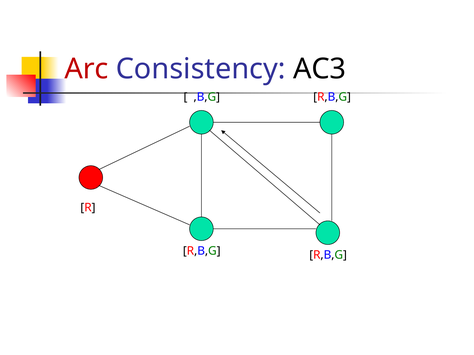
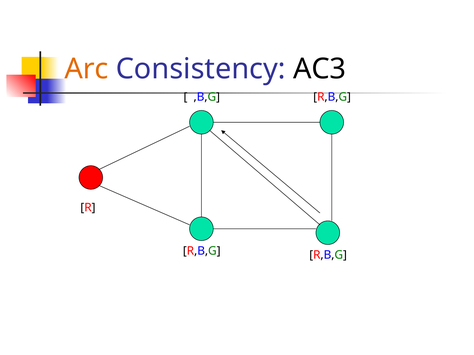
Arc colour: red -> orange
